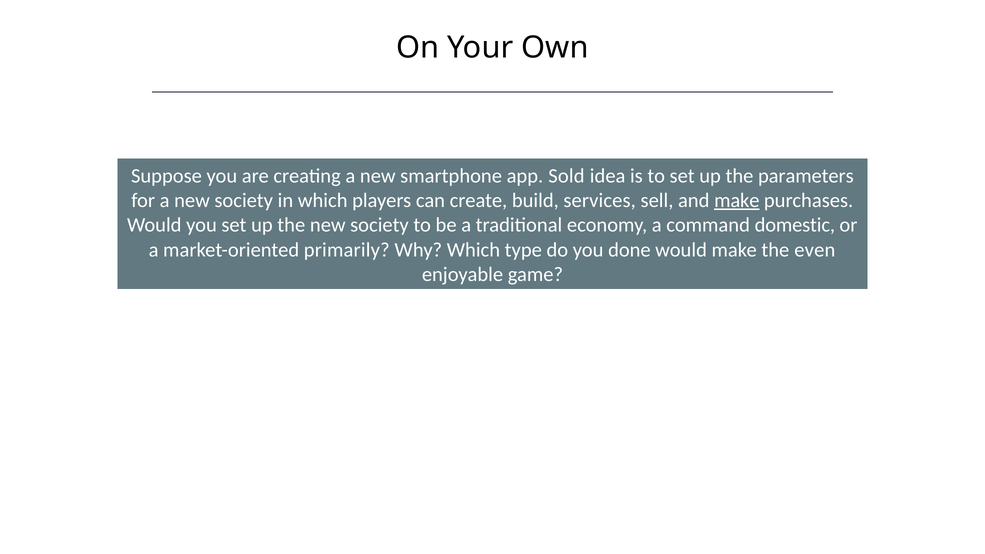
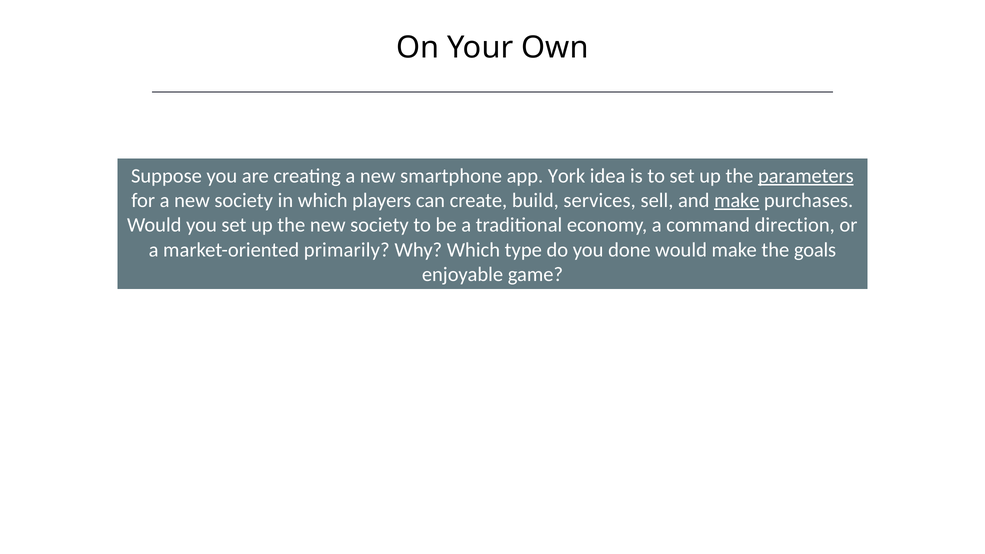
Sold: Sold -> York
parameters underline: none -> present
domestic: domestic -> direction
even: even -> goals
